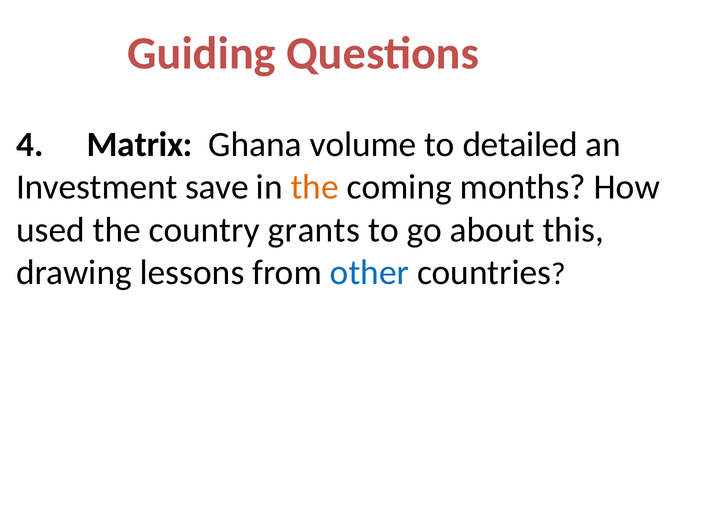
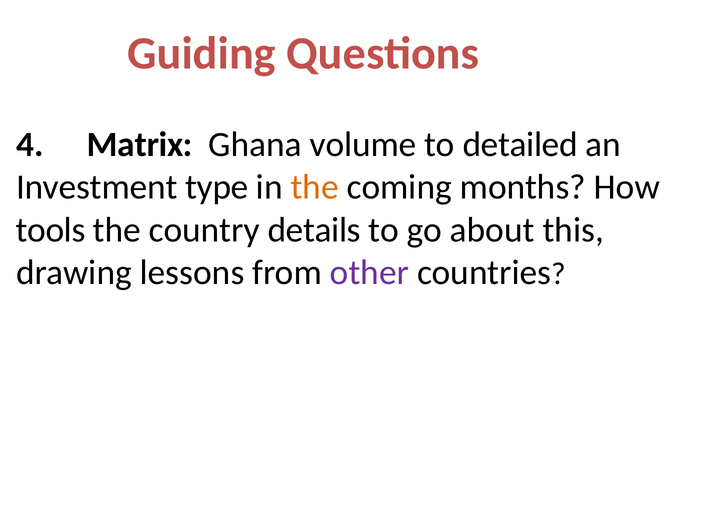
save: save -> type
used: used -> tools
grants: grants -> details
other colour: blue -> purple
